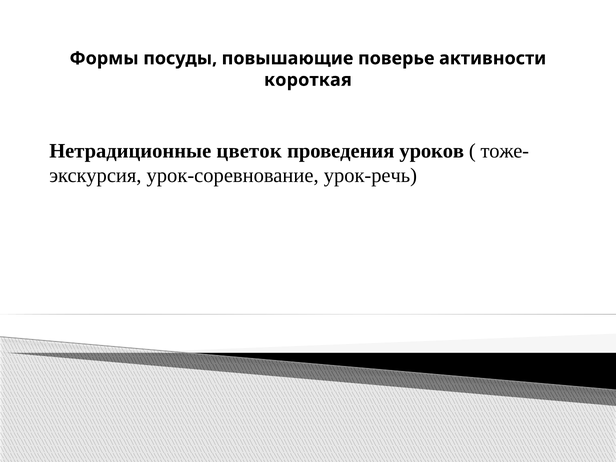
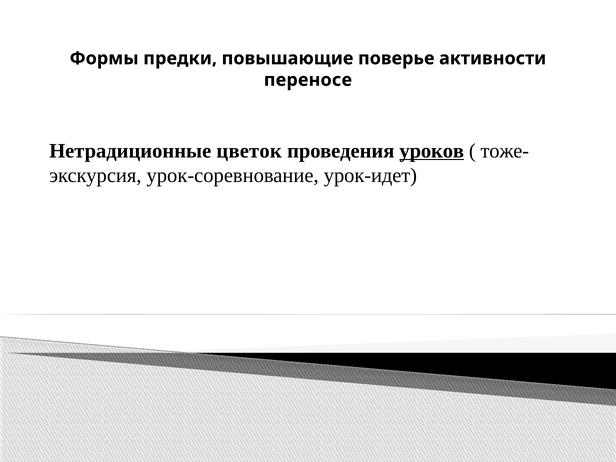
посуды: посуды -> предки
короткая: короткая -> переносе
уроков underline: none -> present
урок-речь: урок-речь -> урок-идет
